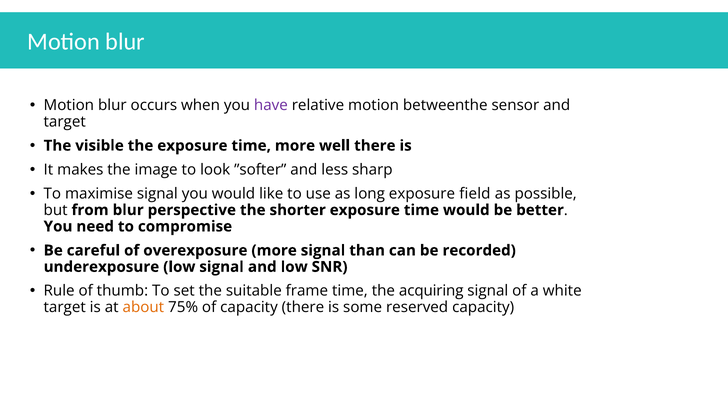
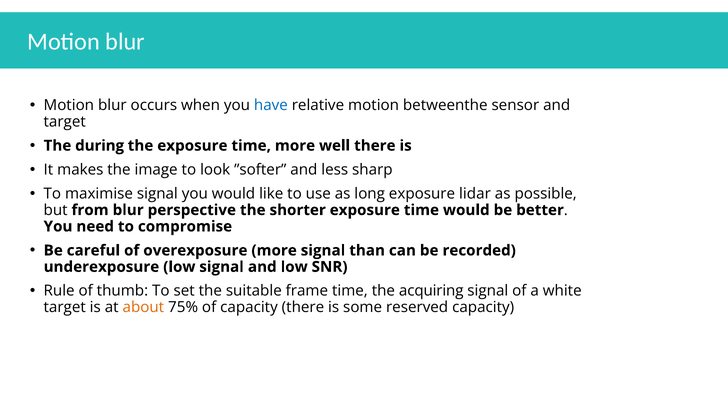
have colour: purple -> blue
visible: visible -> during
field: field -> lidar
